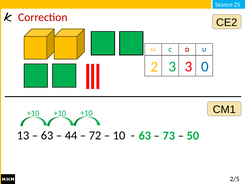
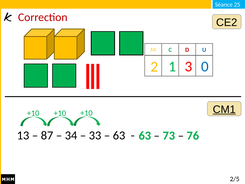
2 3: 3 -> 1
CM1 underline: none -> present
63 at (47, 135): 63 -> 87
44: 44 -> 34
72: 72 -> 33
10 at (119, 135): 10 -> 63
50: 50 -> 76
